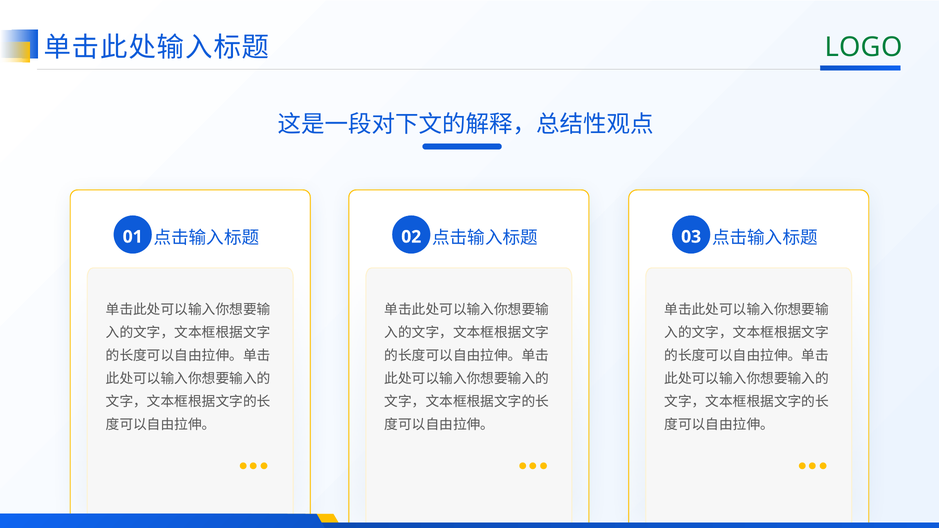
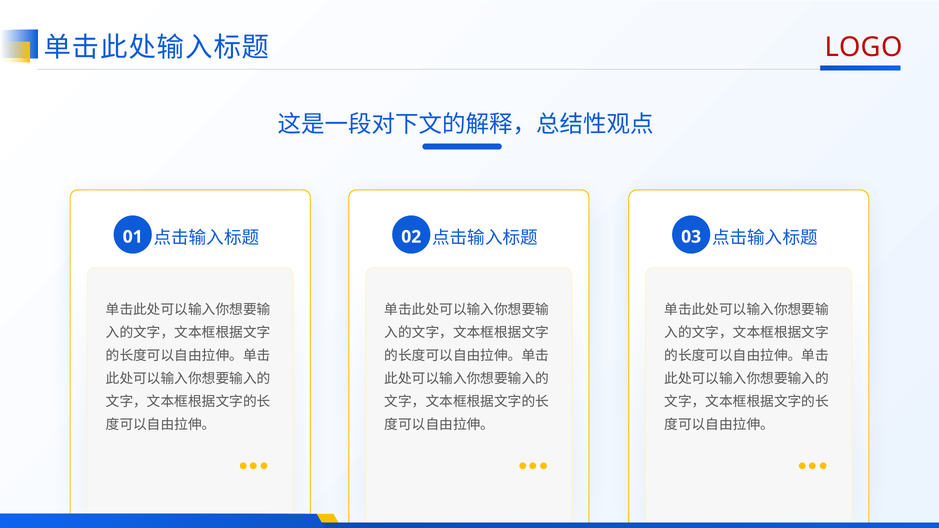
LOGO colour: green -> red
